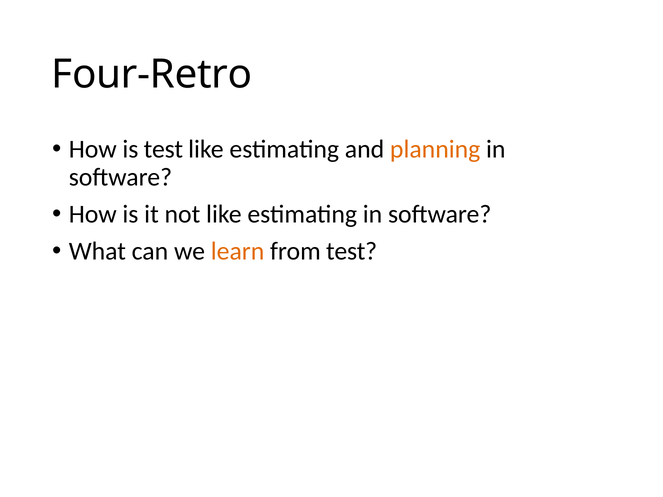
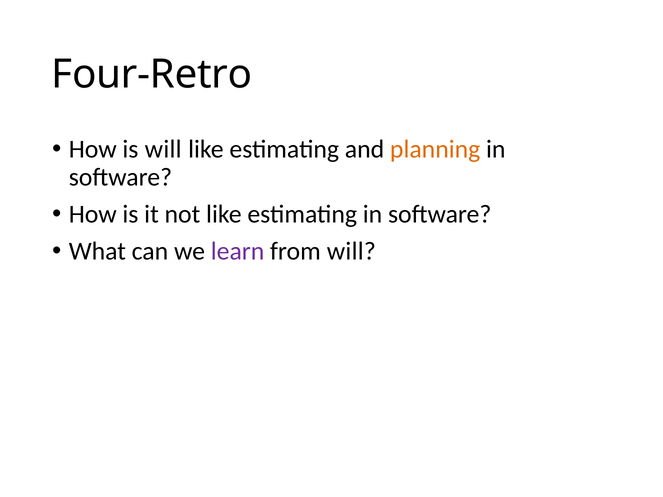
is test: test -> will
learn colour: orange -> purple
from test: test -> will
